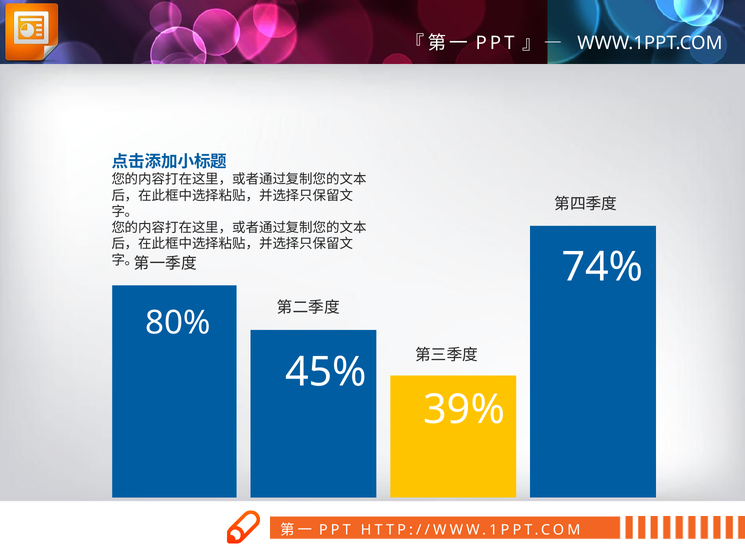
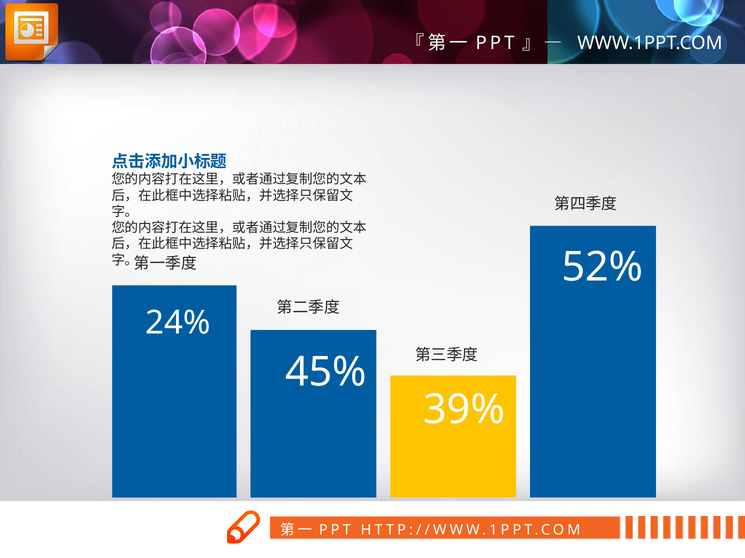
74%: 74% -> 52%
80%: 80% -> 24%
